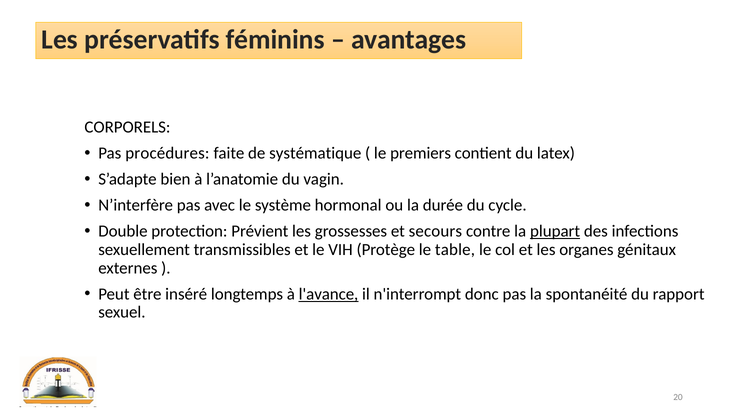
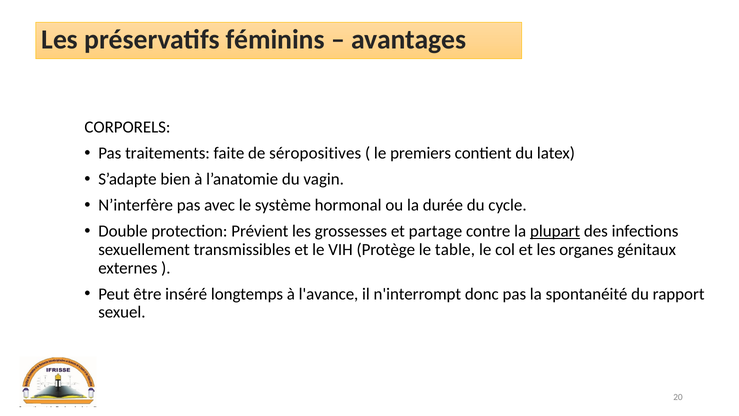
procédures: procédures -> traitements
systématique: systématique -> séropositives
secours: secours -> partage
l'avance underline: present -> none
